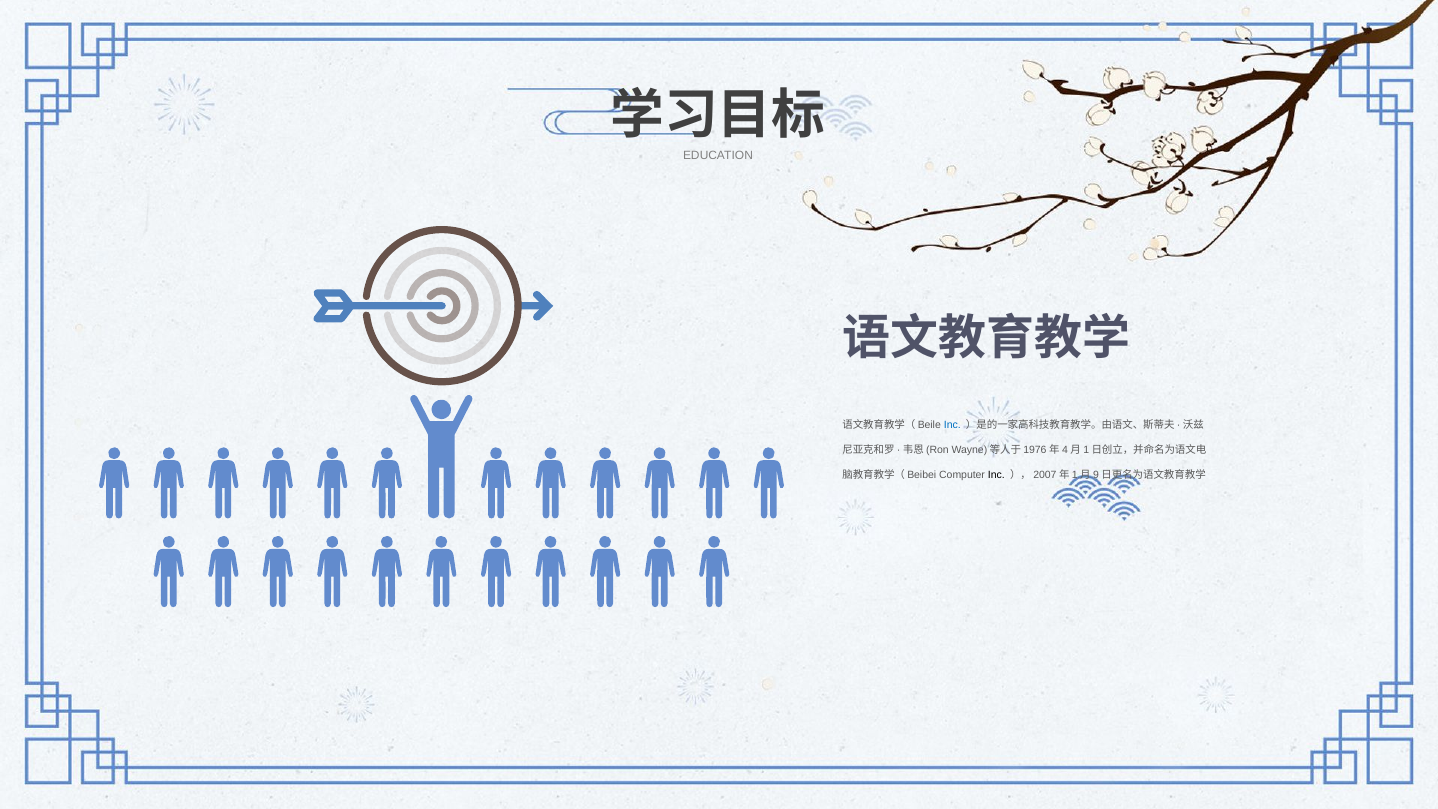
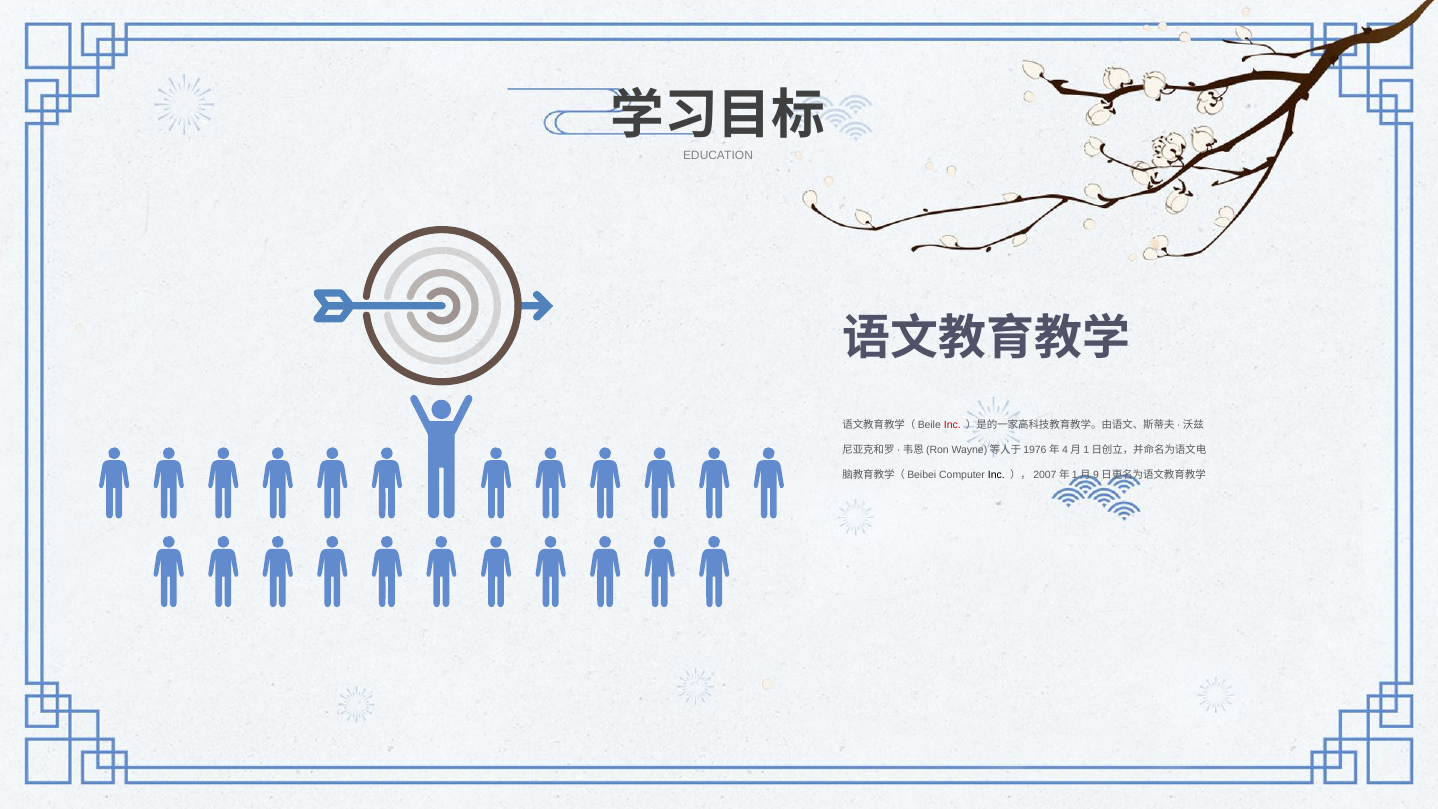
Inc at (952, 425) colour: blue -> red
